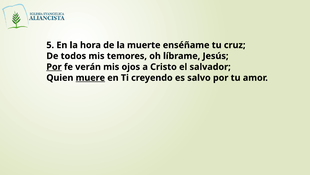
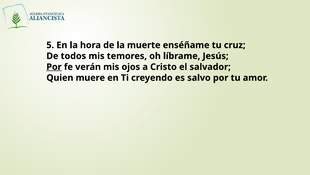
muere underline: present -> none
